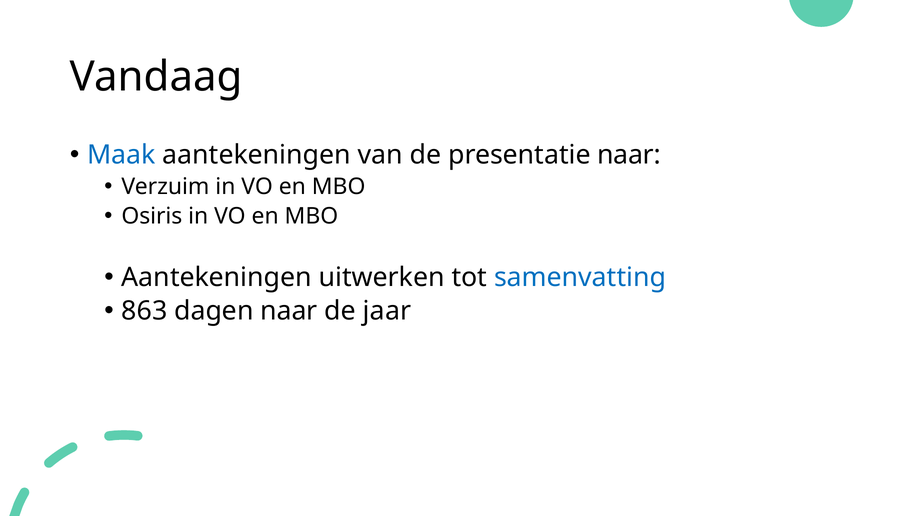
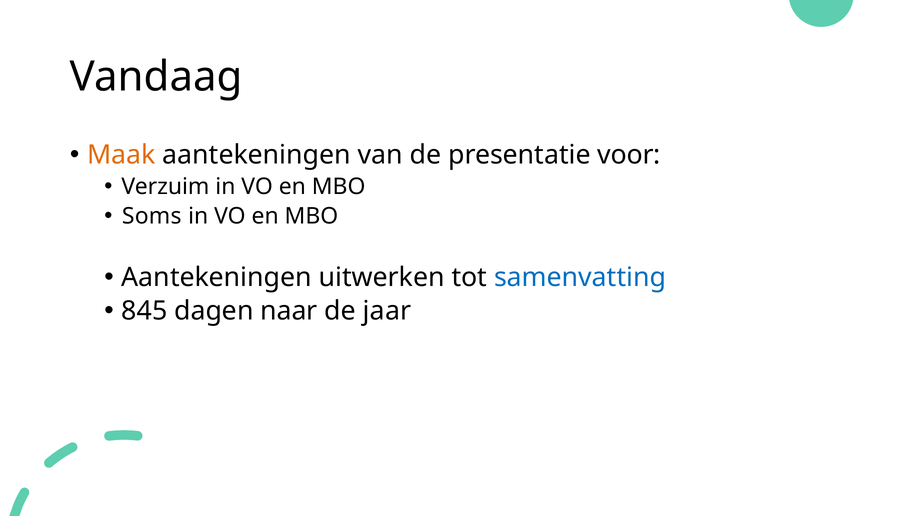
Maak colour: blue -> orange
presentatie naar: naar -> voor
Osiris: Osiris -> Soms
863: 863 -> 845
